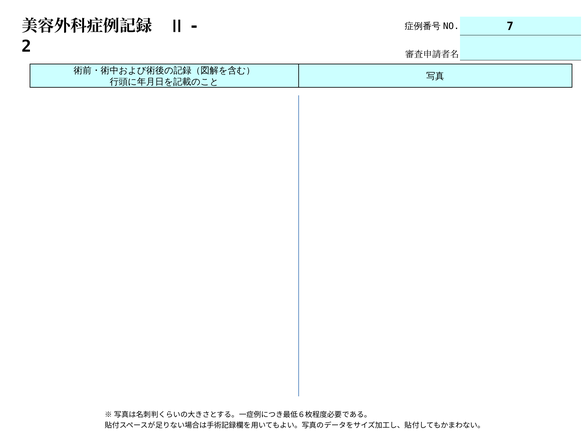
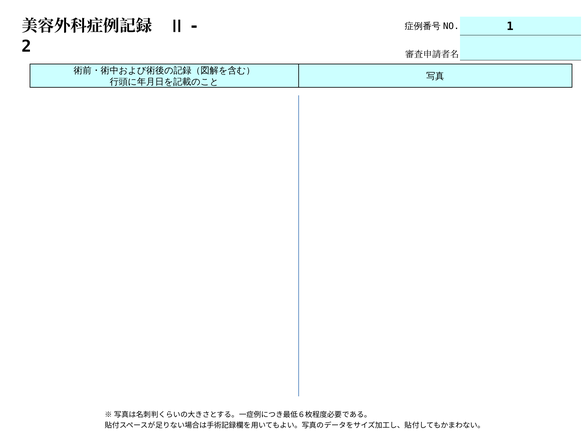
7: 7 -> 1
